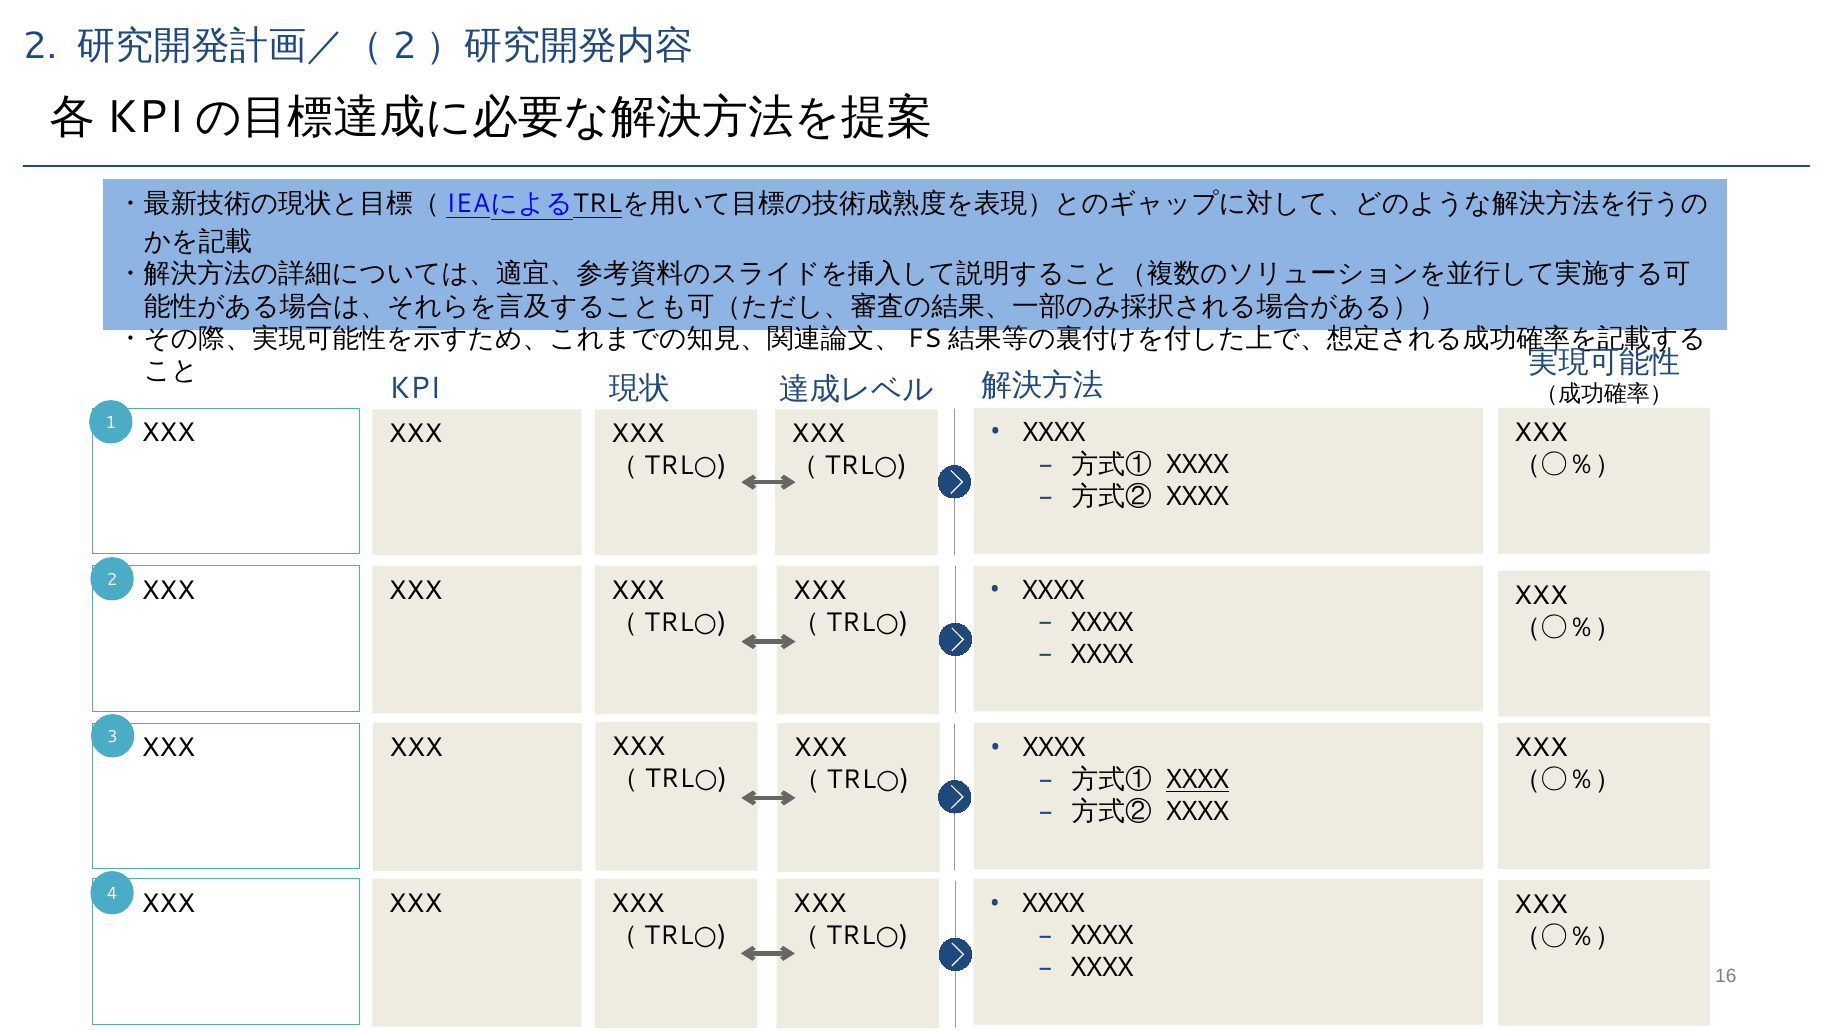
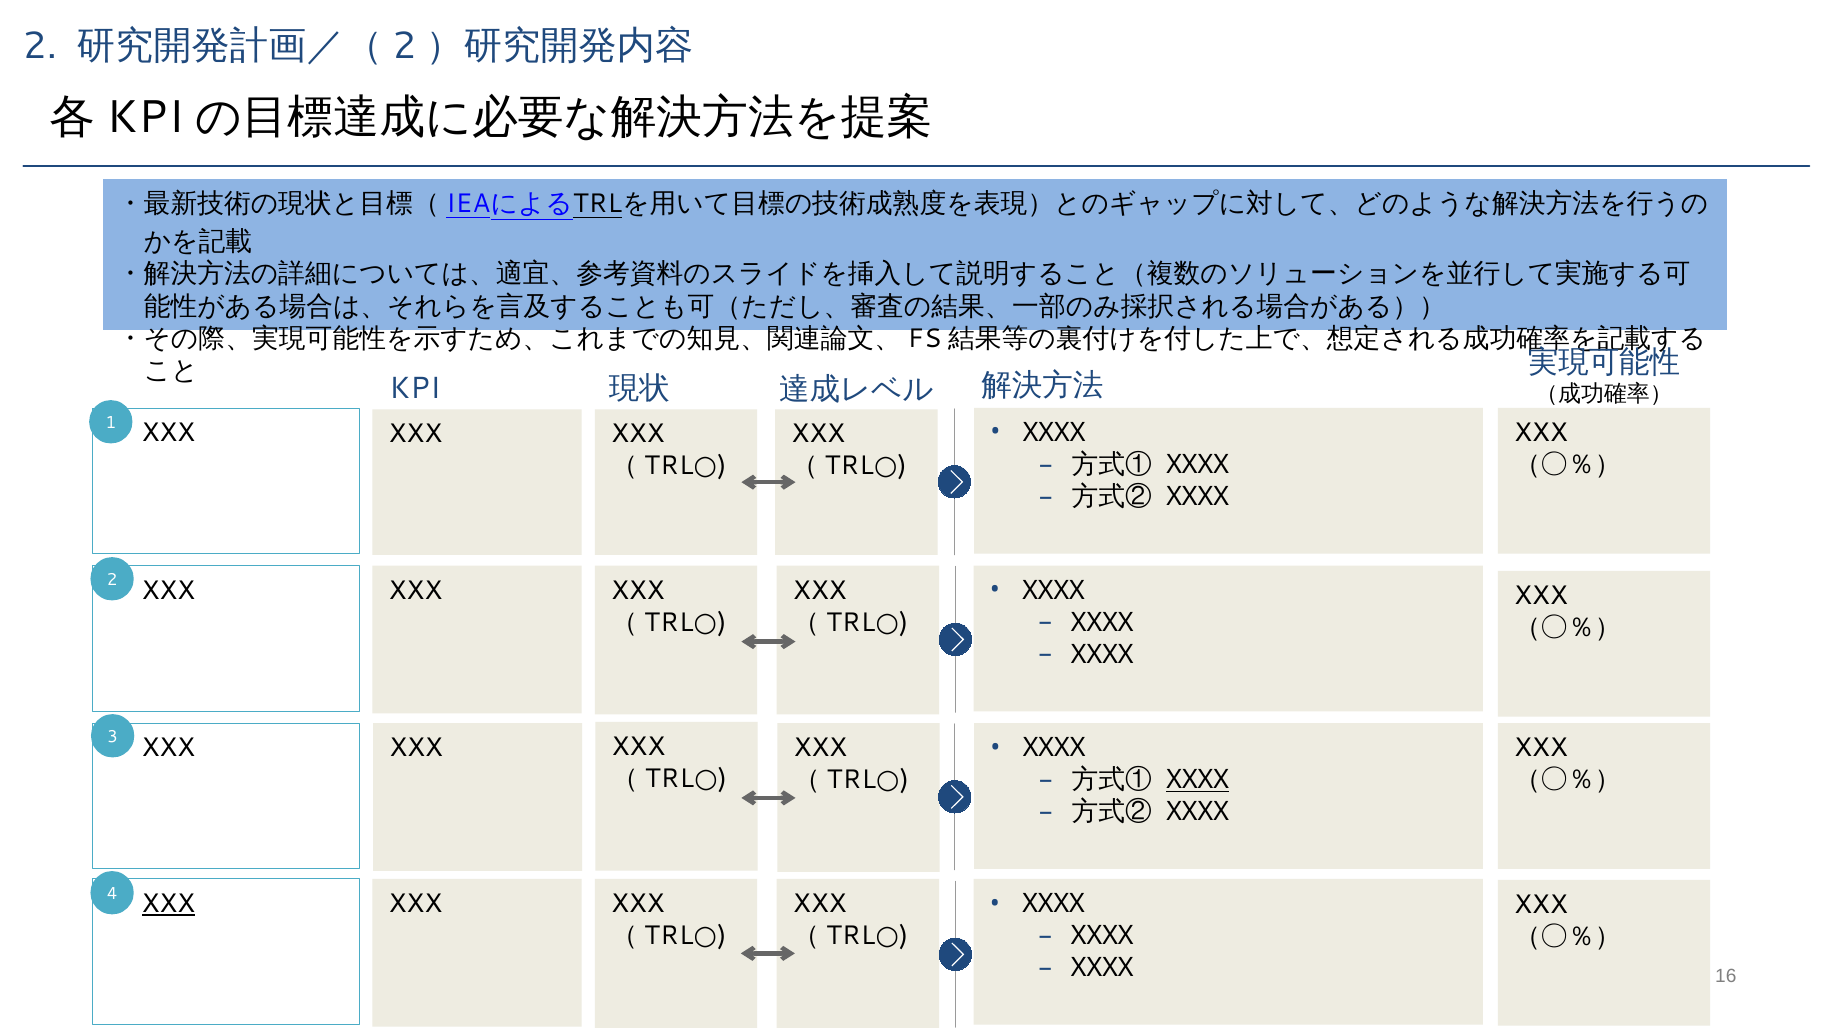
XXX at (168, 904) underline: none -> present
